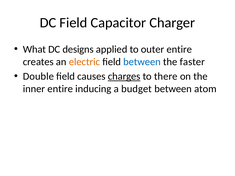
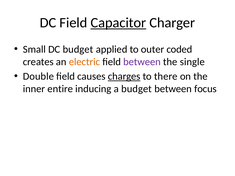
Capacitor underline: none -> present
What: What -> Small
DC designs: designs -> budget
outer entire: entire -> coded
between at (142, 62) colour: blue -> purple
faster: faster -> single
atom: atom -> focus
